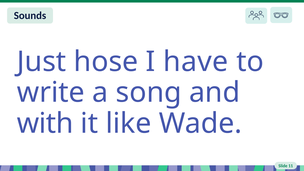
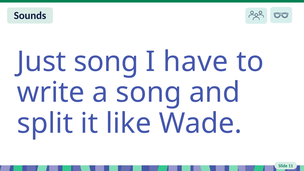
Just hose: hose -> song
with: with -> split
